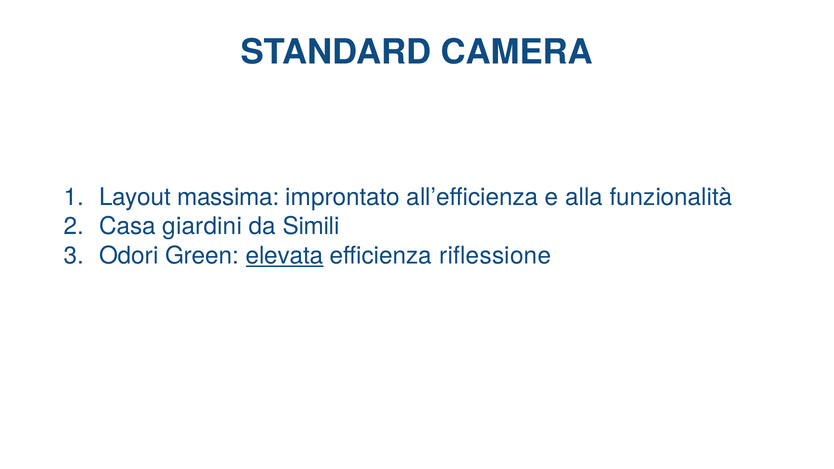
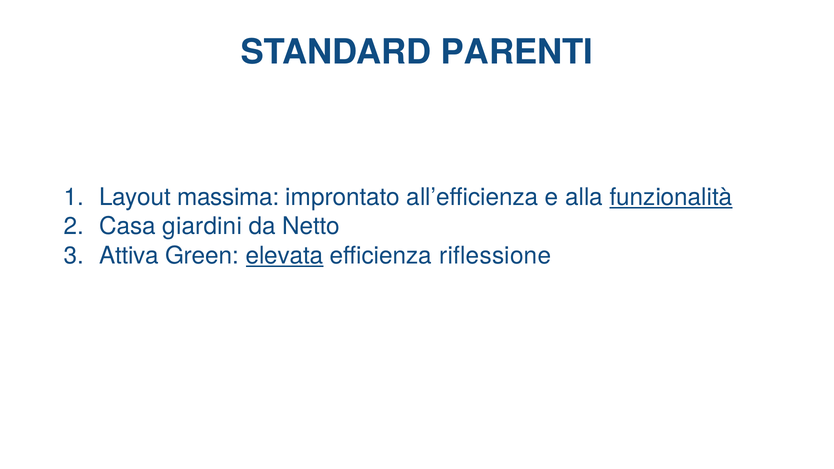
CAMERA: CAMERA -> PARENTI
funzionalità underline: none -> present
Simili: Simili -> Netto
Odori: Odori -> Attiva
